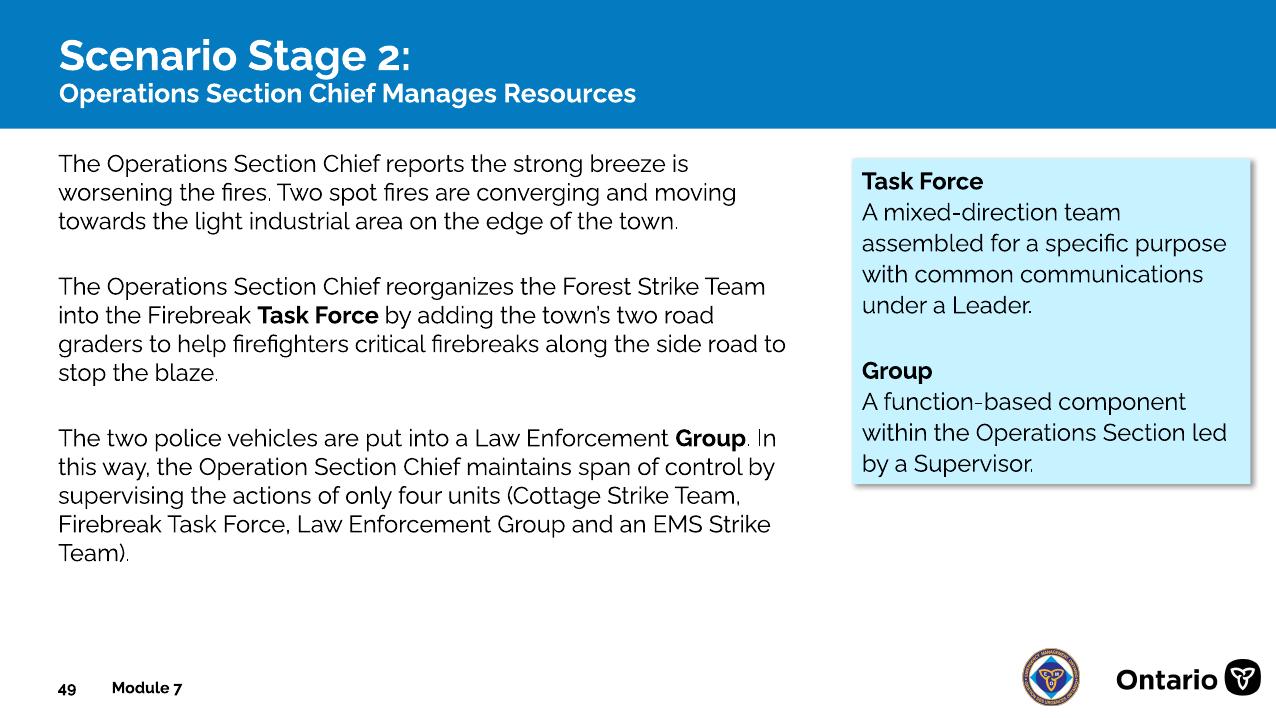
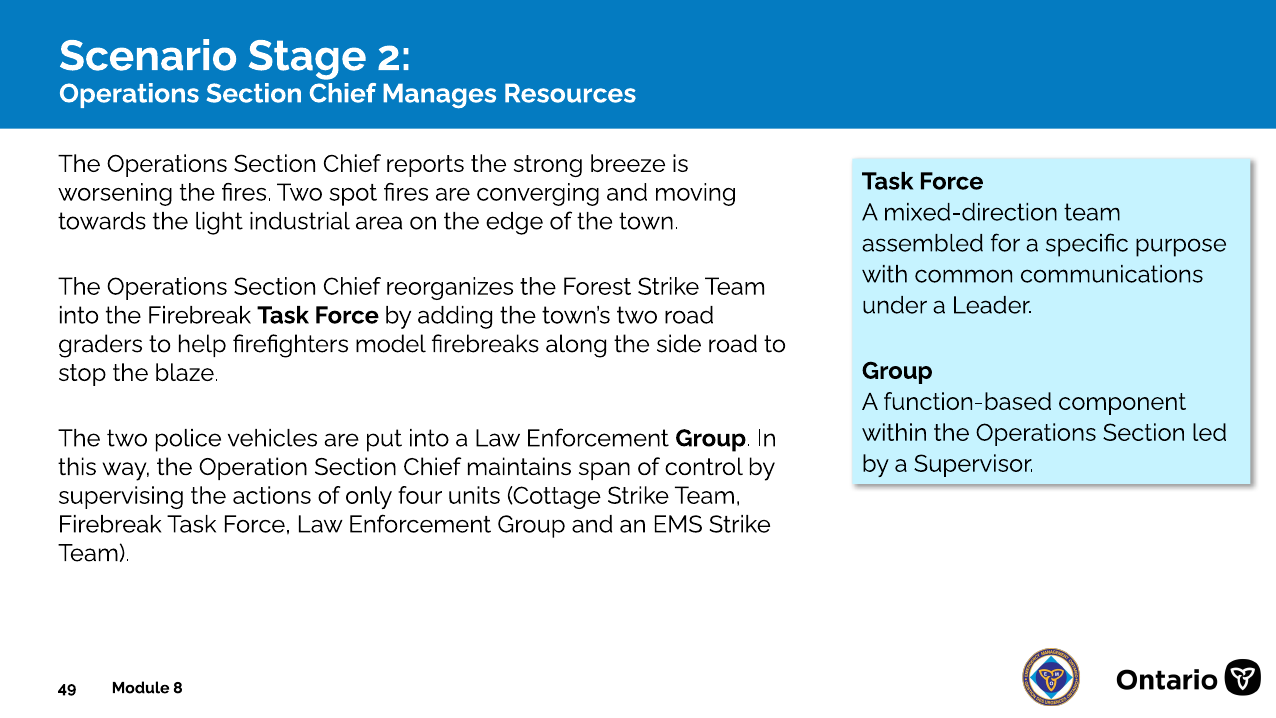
critical: critical -> model
7: 7 -> 8
